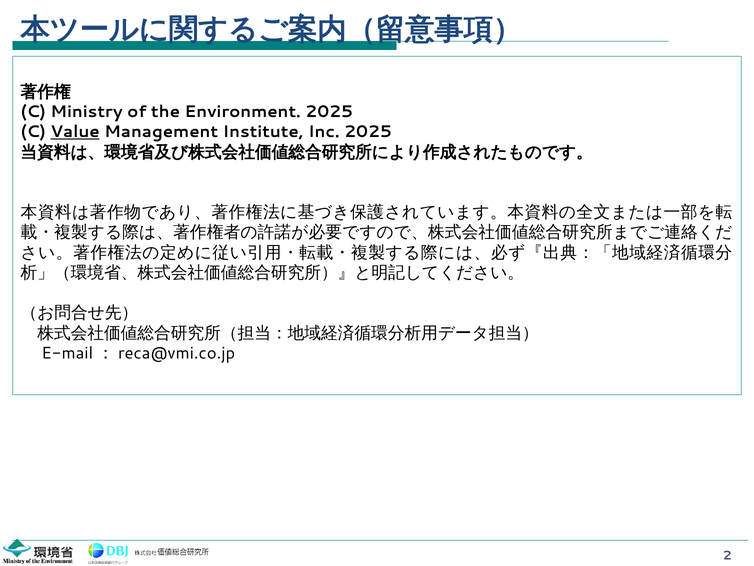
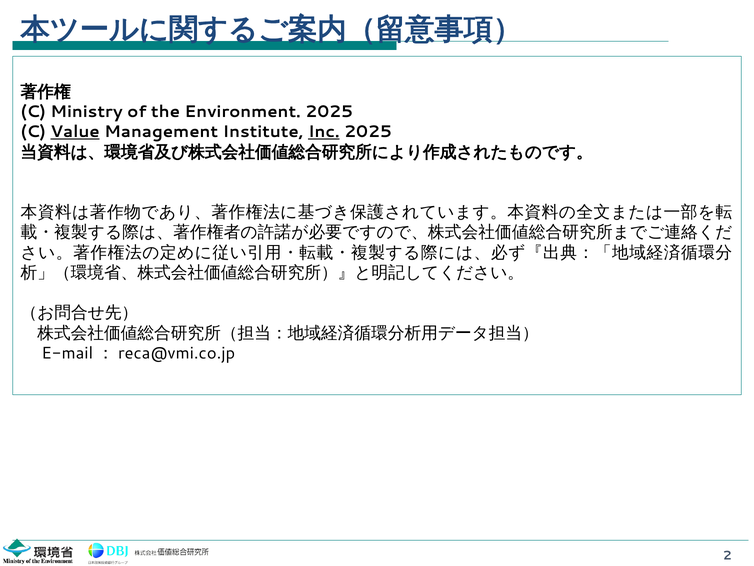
Inc underline: none -> present
